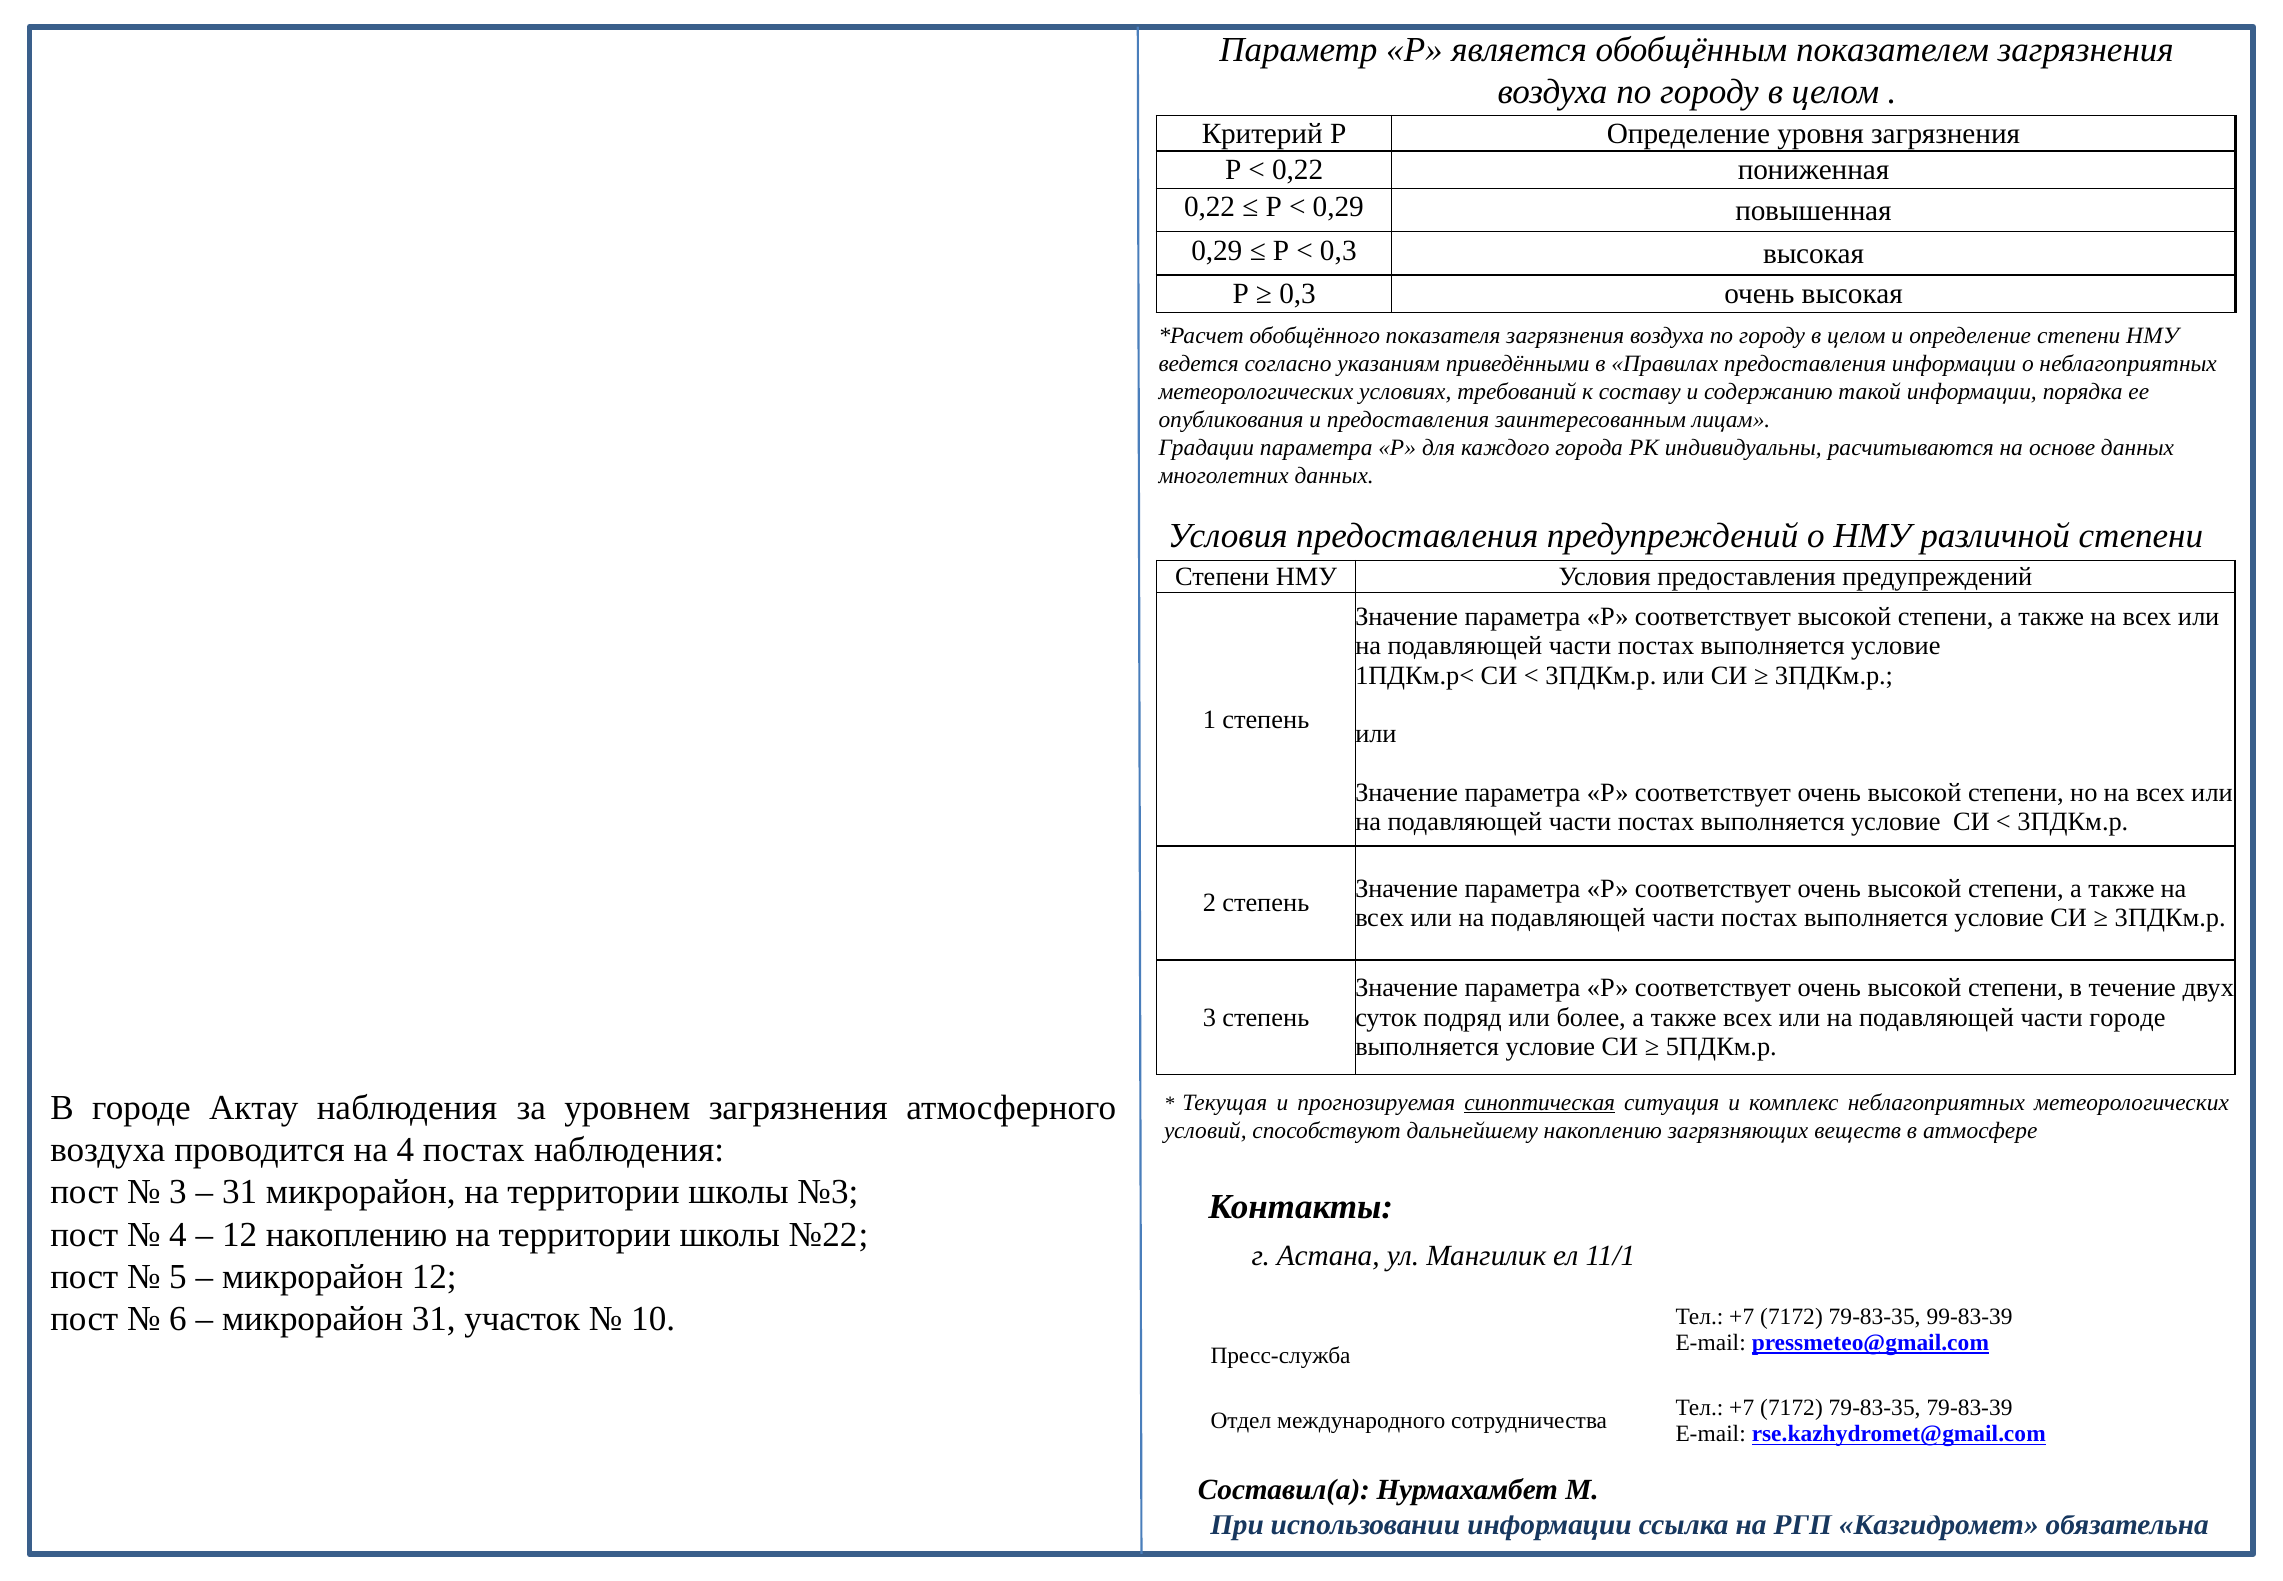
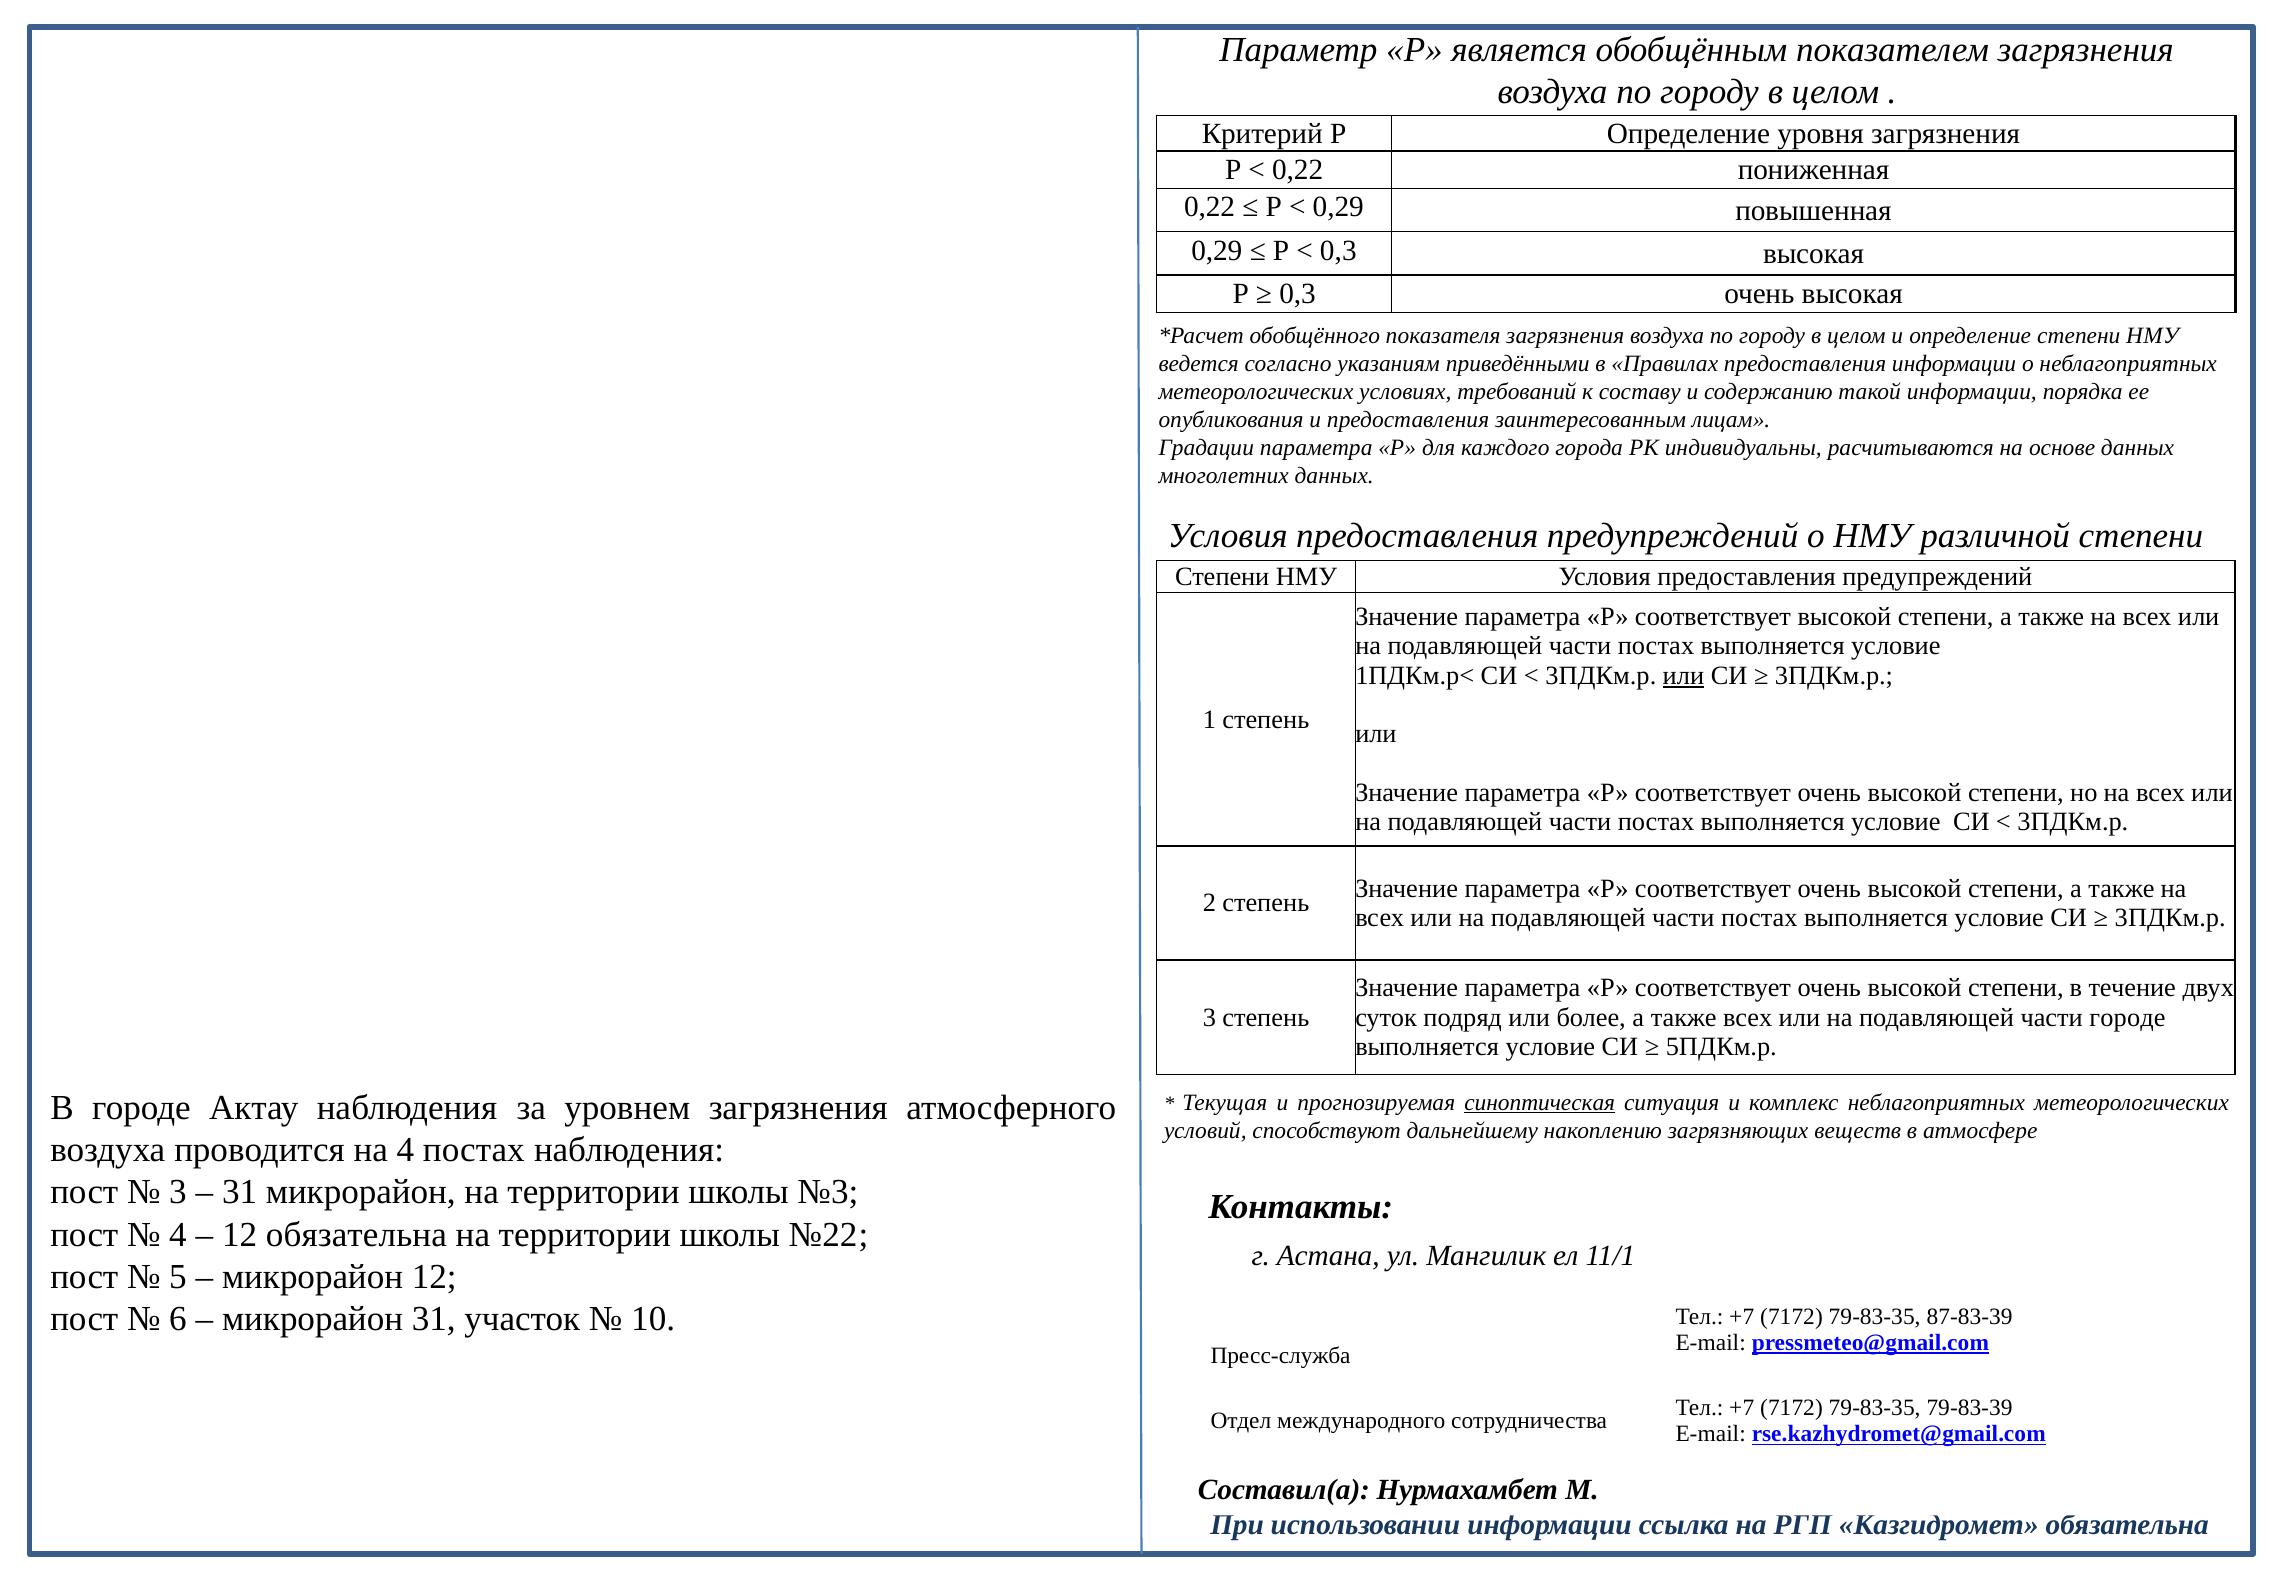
или at (1683, 675) underline: none -> present
12 накоплению: накоплению -> обязательна
99-83-39: 99-83-39 -> 87-83-39
